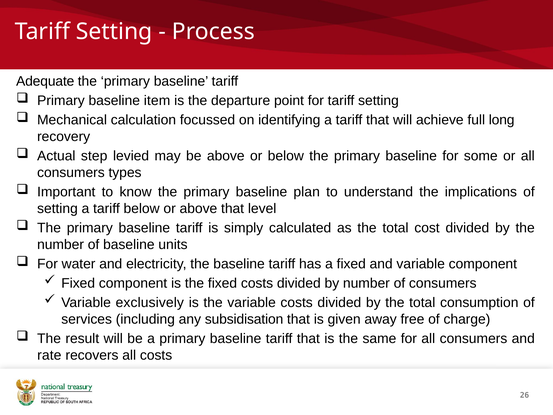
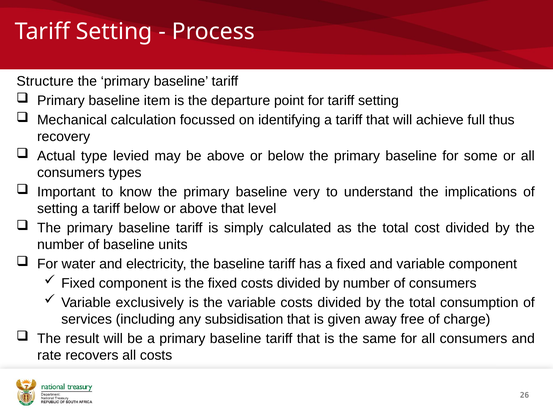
Adequate: Adequate -> Structure
long: long -> thus
step: step -> type
plan: plan -> very
